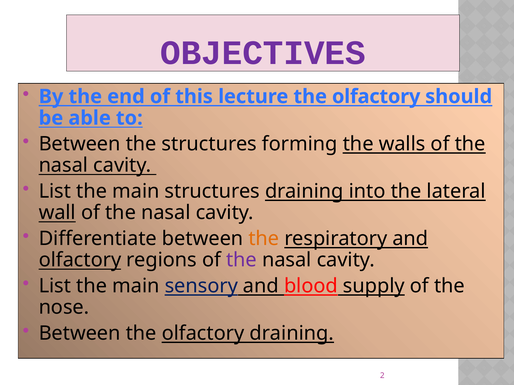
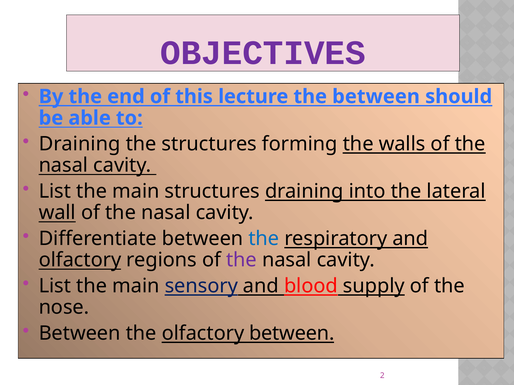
lecture the olfactory: olfactory -> between
Between at (80, 144): Between -> Draining
the at (264, 239) colour: orange -> blue
olfactory draining: draining -> between
